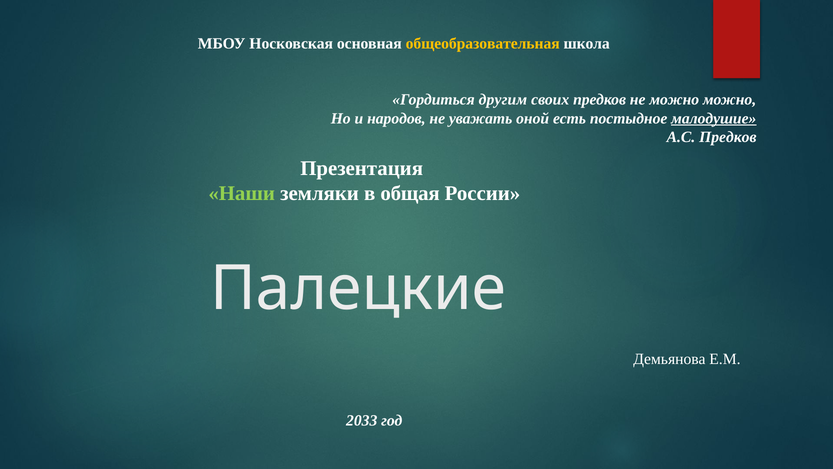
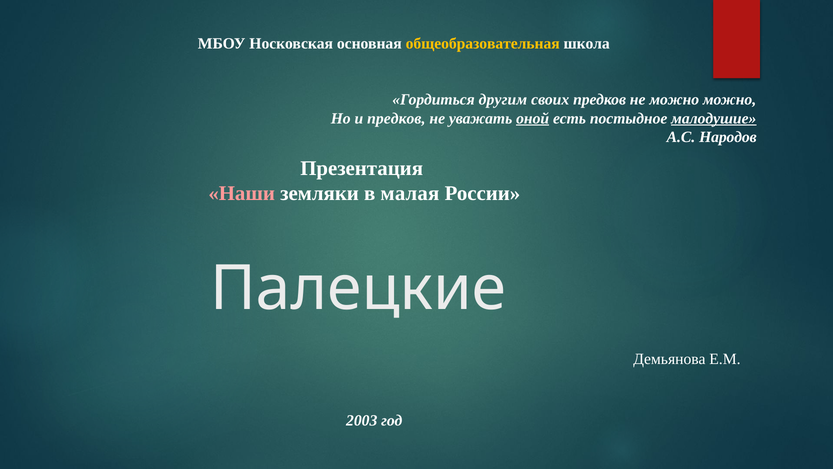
и народов: народов -> предков
оной underline: none -> present
А.С Предков: Предков -> Народов
Наши colour: light green -> pink
общая: общая -> малая
2033: 2033 -> 2003
